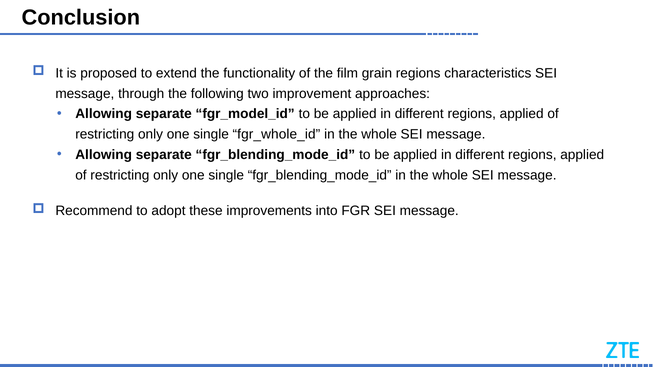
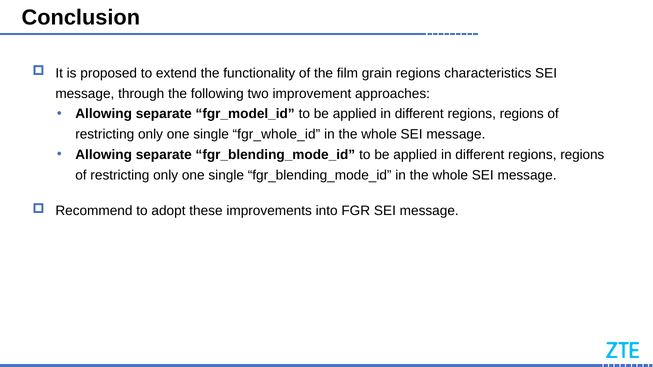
applied at (522, 114): applied -> regions
applied at (582, 155): applied -> regions
